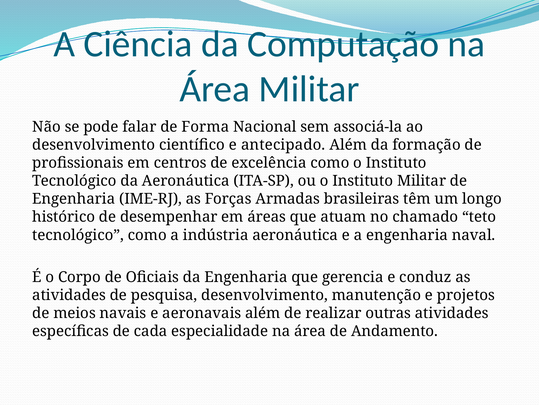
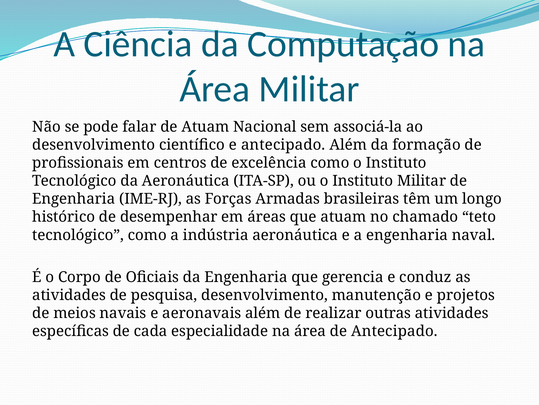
de Forma: Forma -> Atuam
de Andamento: Andamento -> Antecipado
